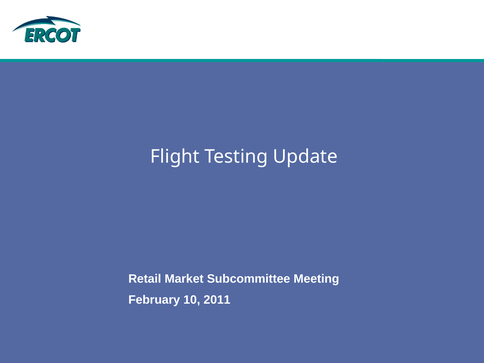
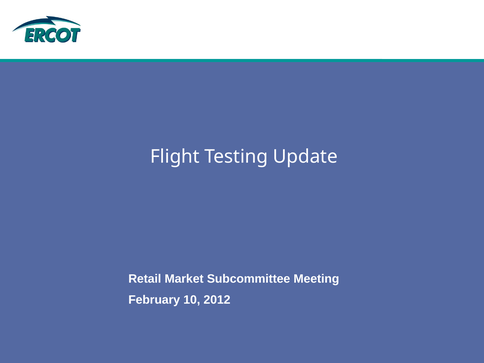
2011: 2011 -> 2012
